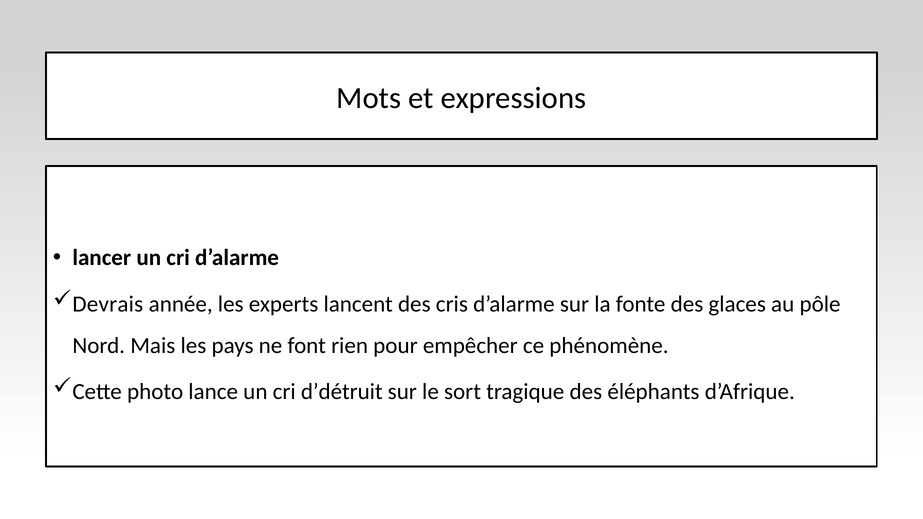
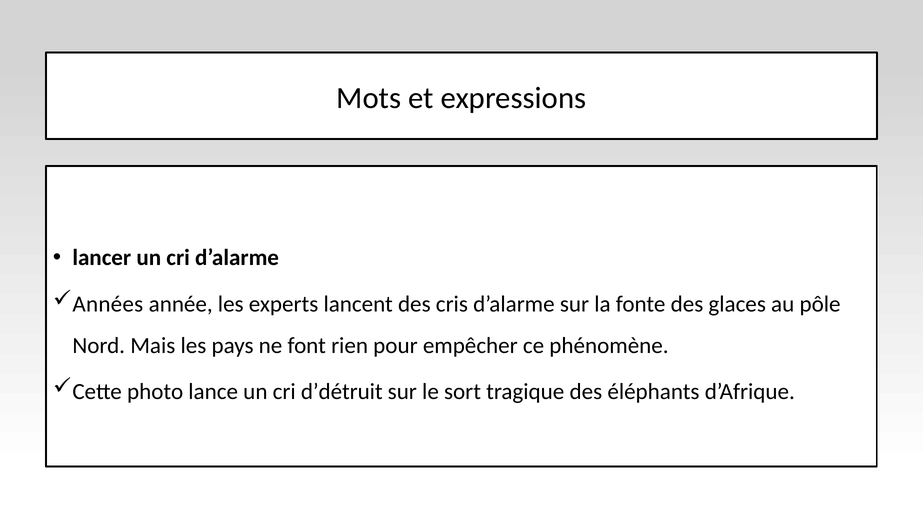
Devrais: Devrais -> Années
